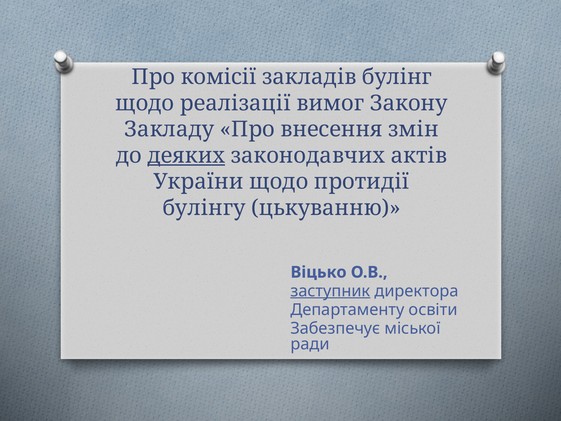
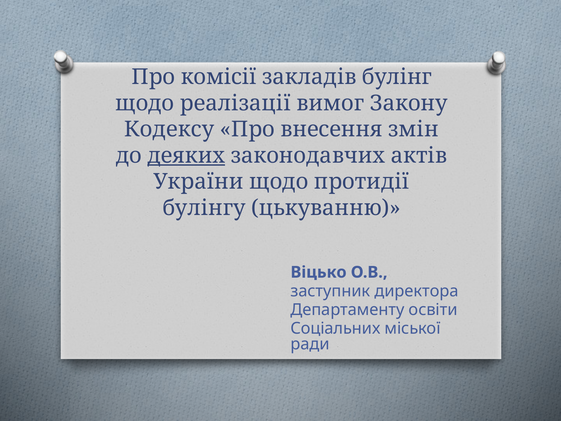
Закладу: Закладу -> Кодексу
заступник underline: present -> none
Забезпечує: Забезпечує -> Соціальних
